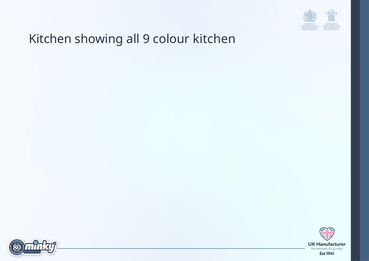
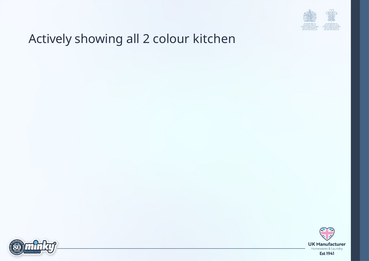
Kitchen at (50, 39): Kitchen -> Actively
9: 9 -> 2
